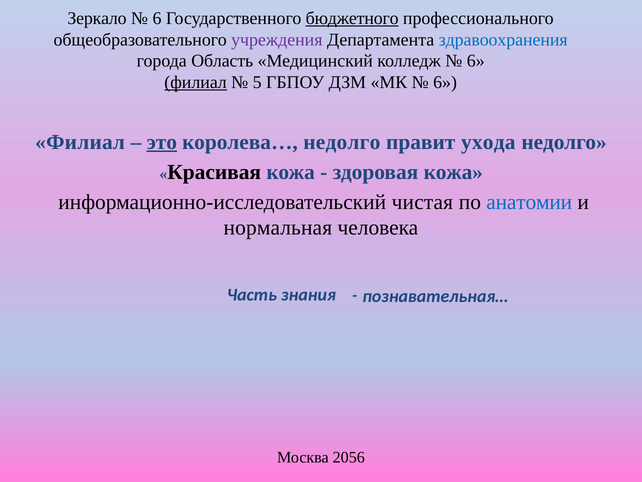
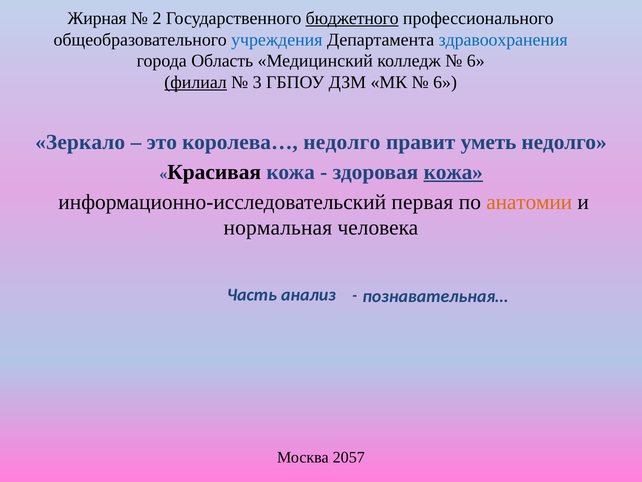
Зеркало: Зеркало -> Жирная
6 at (157, 18): 6 -> 2
учреждения colour: purple -> blue
5: 5 -> 3
Филиал at (80, 142): Филиал -> Зеркало
это underline: present -> none
ухода: ухода -> уметь
кожа at (453, 172) underline: none -> present
чистая: чистая -> первая
анатомии colour: blue -> orange
знания: знания -> анализ
2056: 2056 -> 2057
